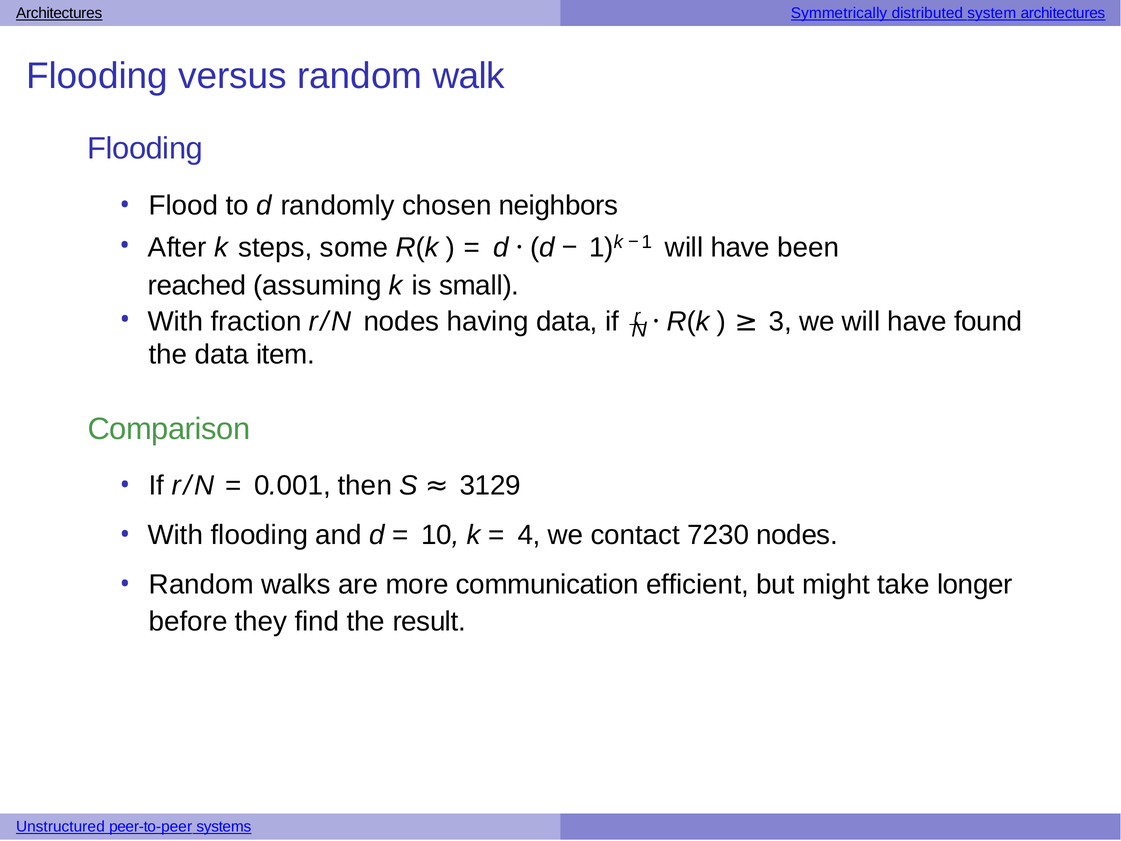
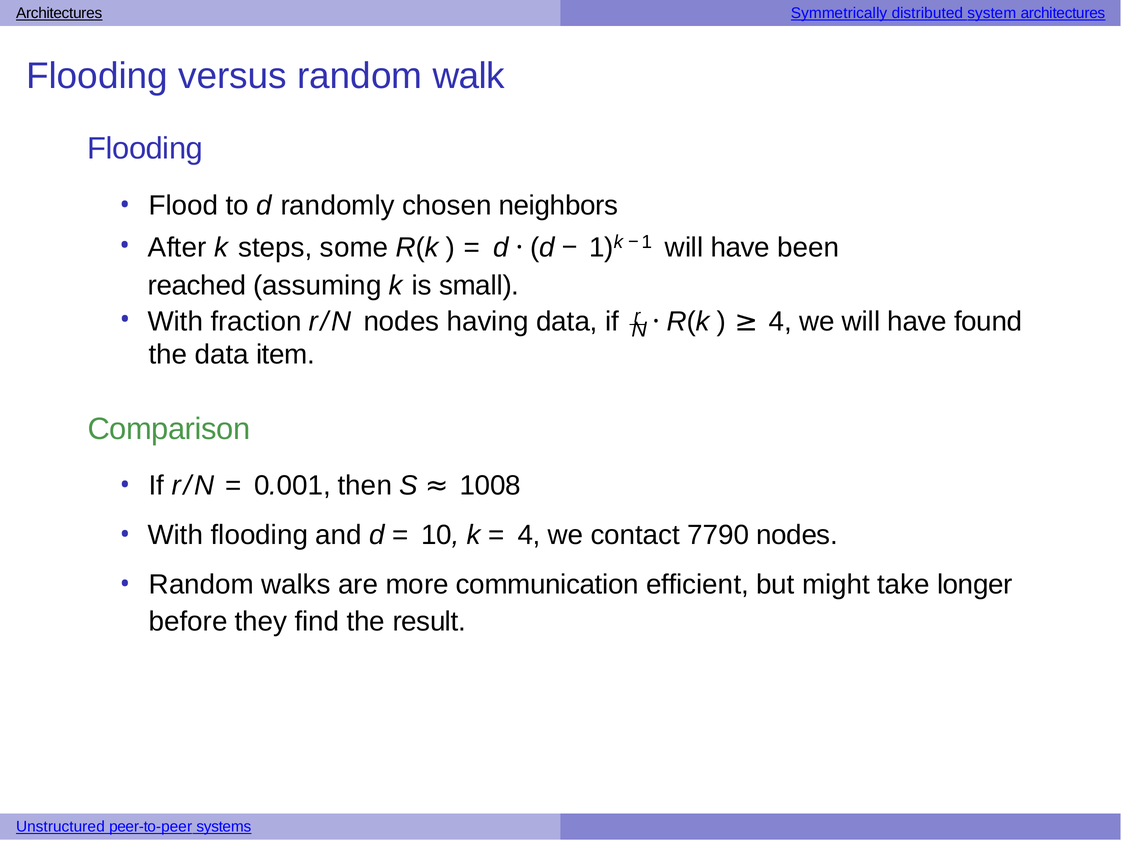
3 at (780, 322): 3 -> 4
3129: 3129 -> 1008
7230: 7230 -> 7790
